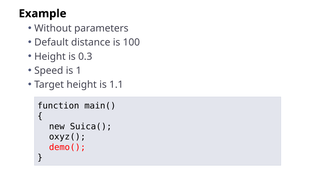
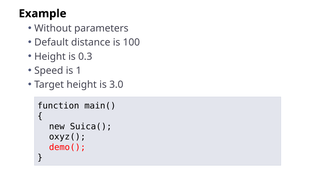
1.1: 1.1 -> 3.0
